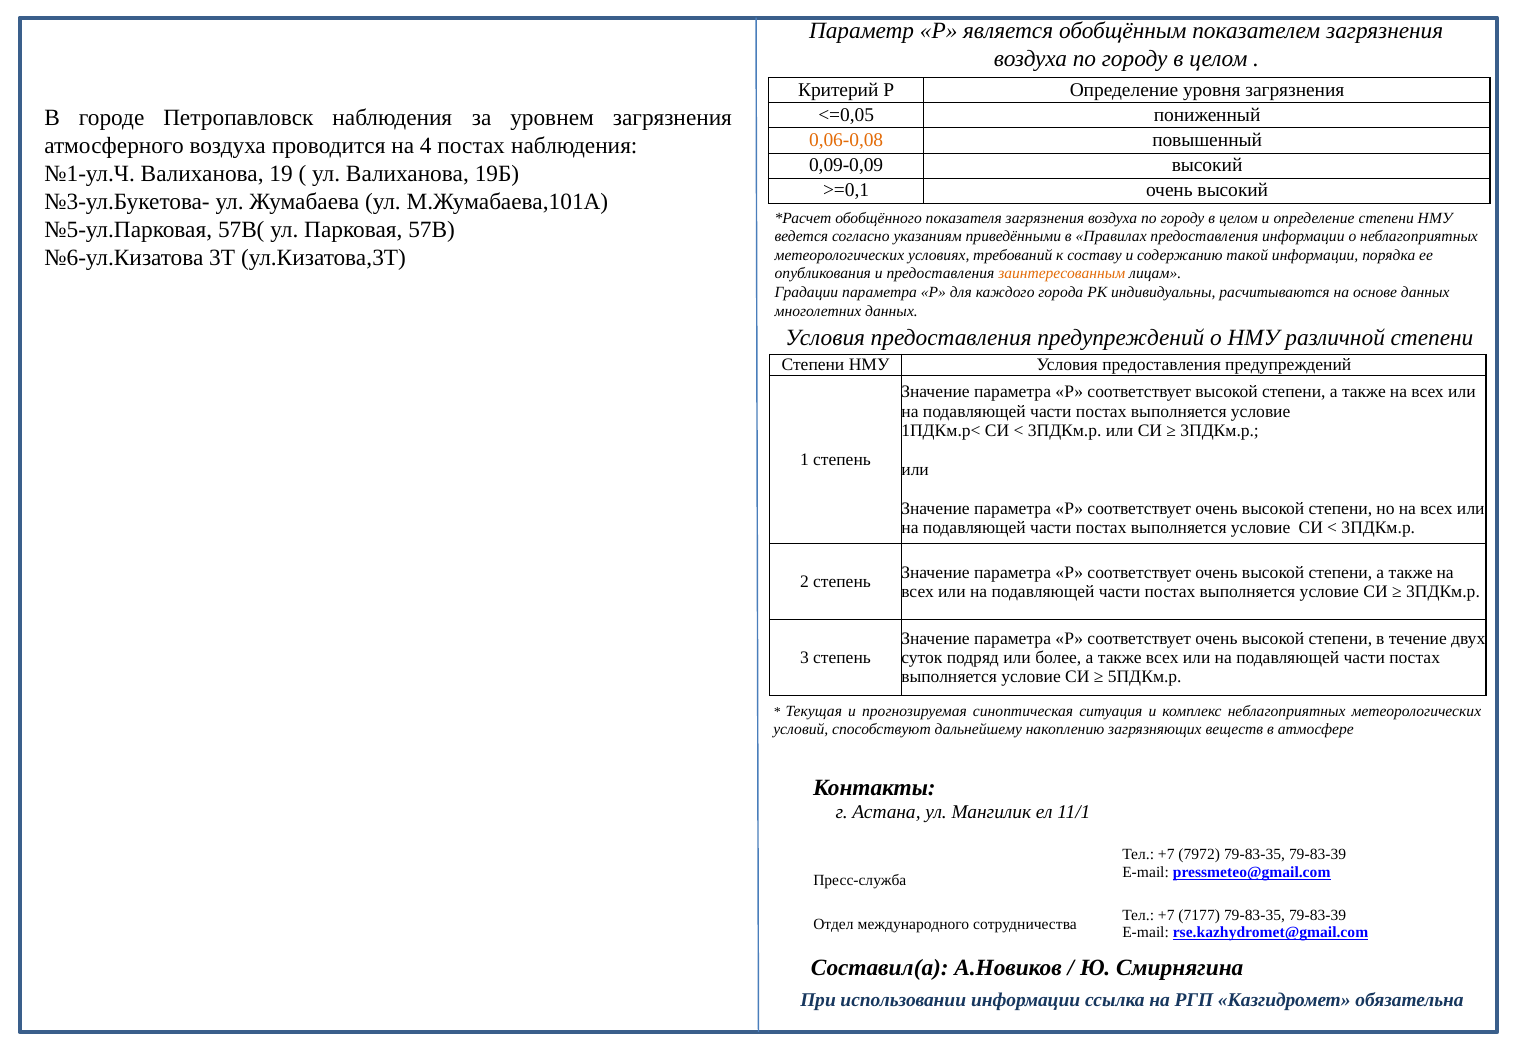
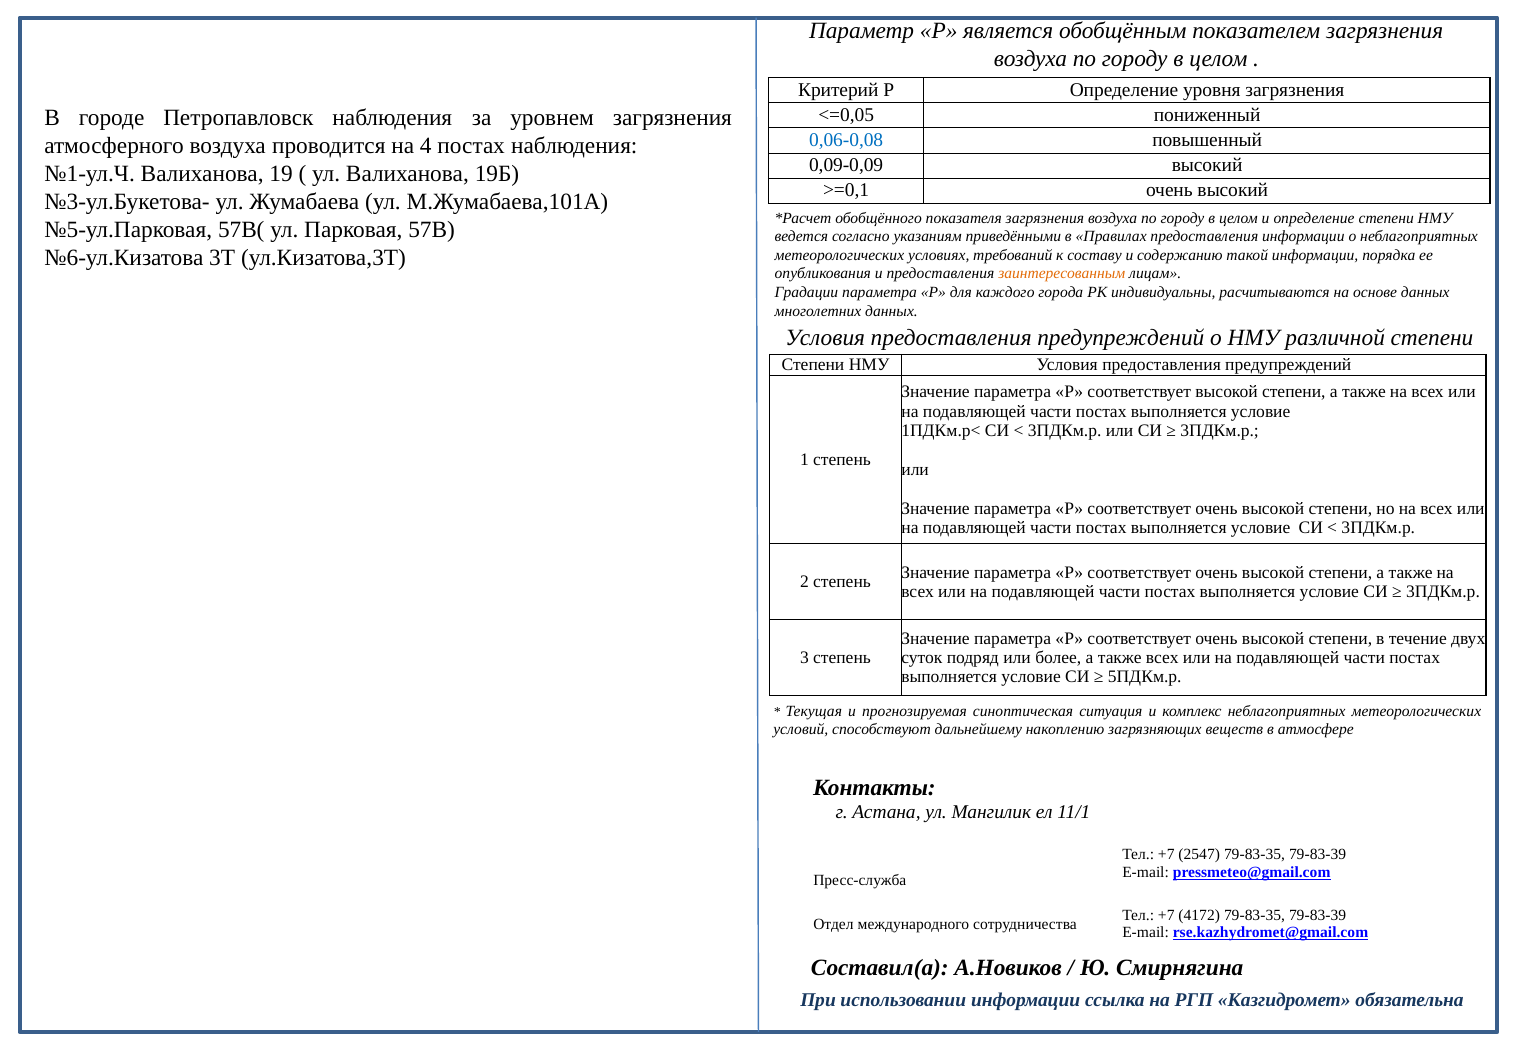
0,06-0,08 colour: orange -> blue
7972: 7972 -> 2547
7177: 7177 -> 4172
